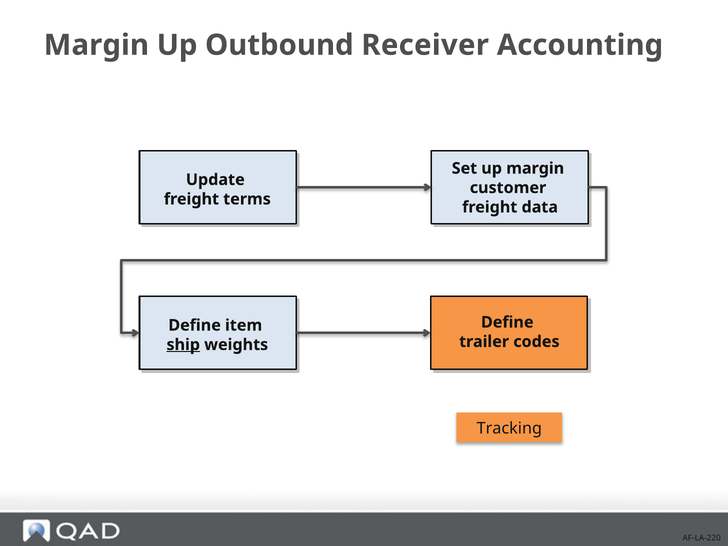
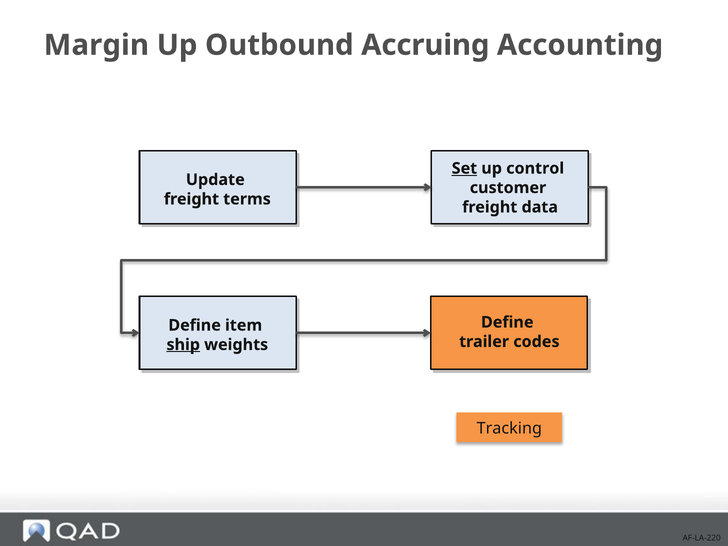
Receiver: Receiver -> Accruing
Set underline: none -> present
up margin: margin -> control
